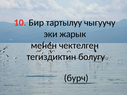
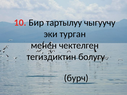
жарык: жарык -> турган
